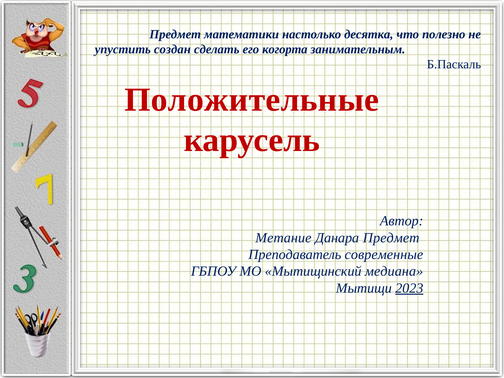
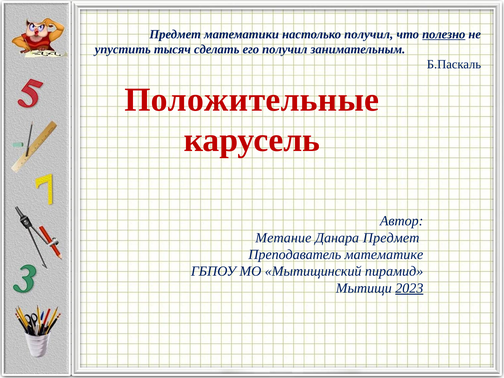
настолько десятка: десятка -> получил
полезно underline: none -> present
создан: создан -> тысяч
его когорта: когорта -> получил
современные: современные -> математике
медиана: медиана -> пирамид
